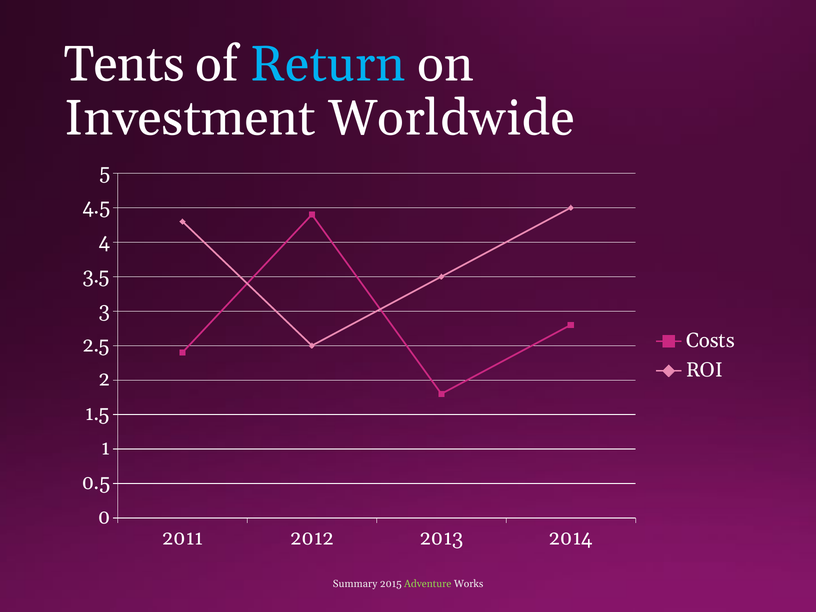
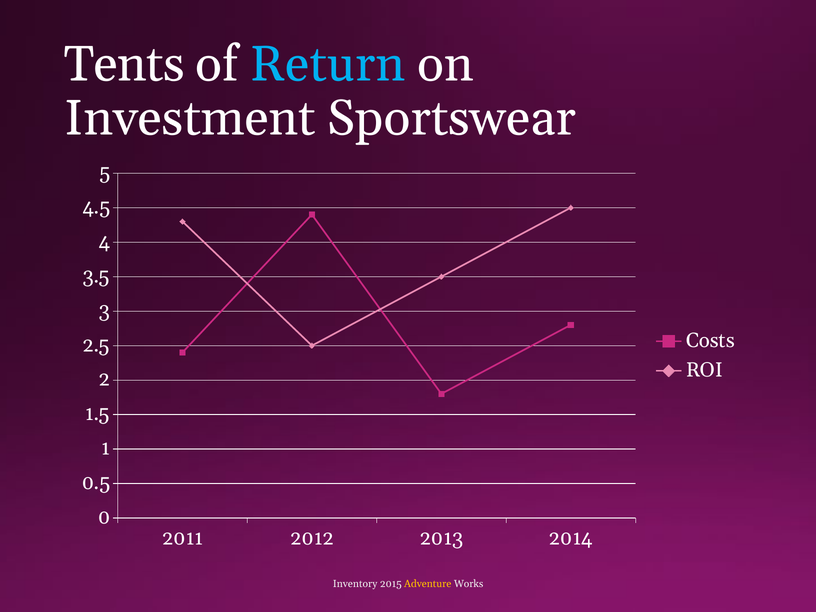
Worldwide: Worldwide -> Sportswear
Summary: Summary -> Inventory
Adventure colour: light green -> yellow
